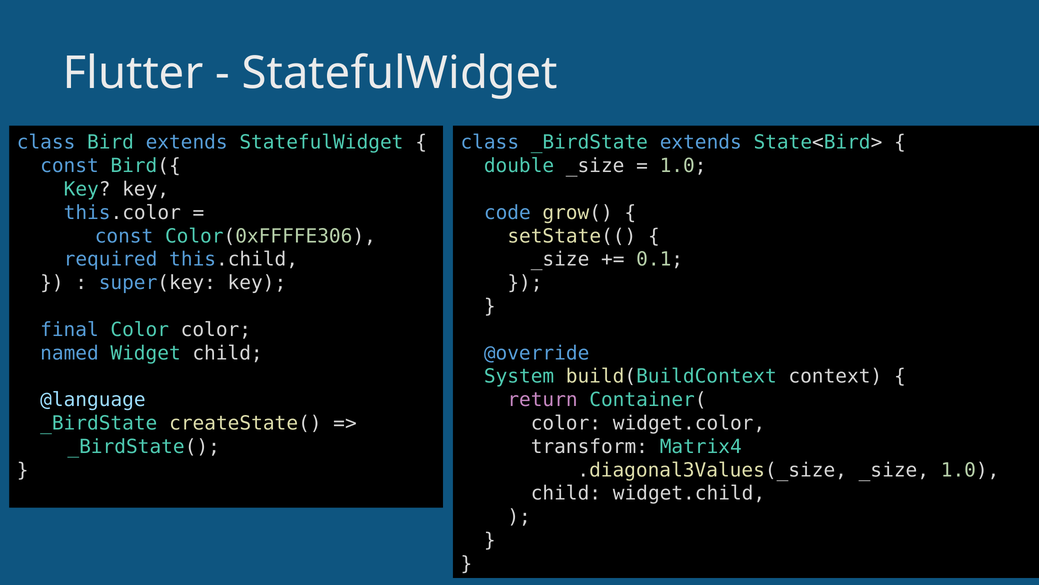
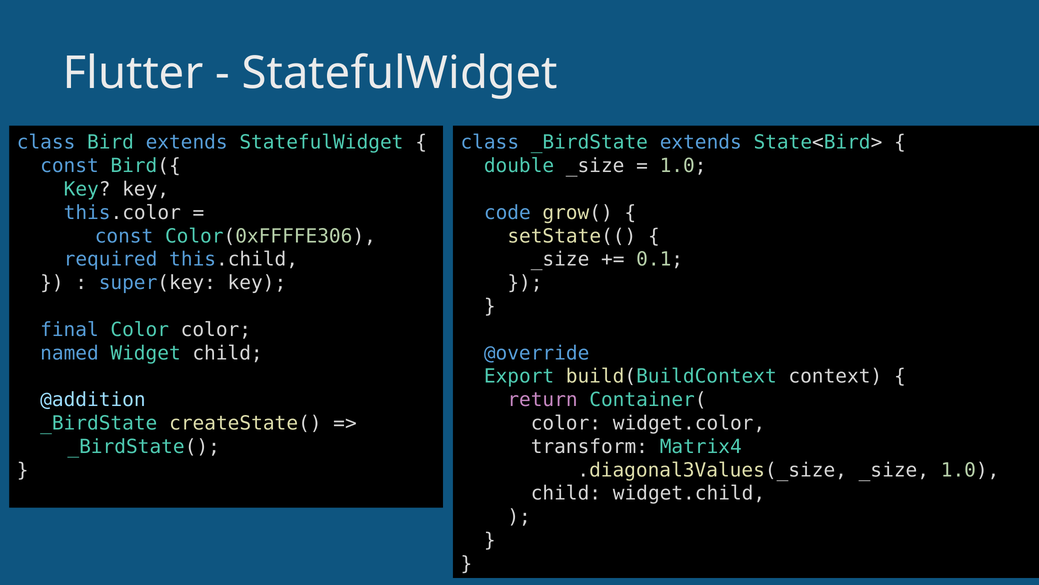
System: System -> Export
@language: @language -> @addition
